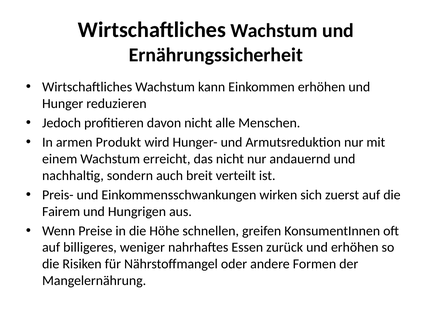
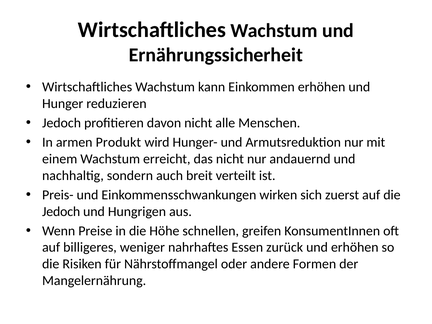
Fairem at (61, 211): Fairem -> Jedoch
